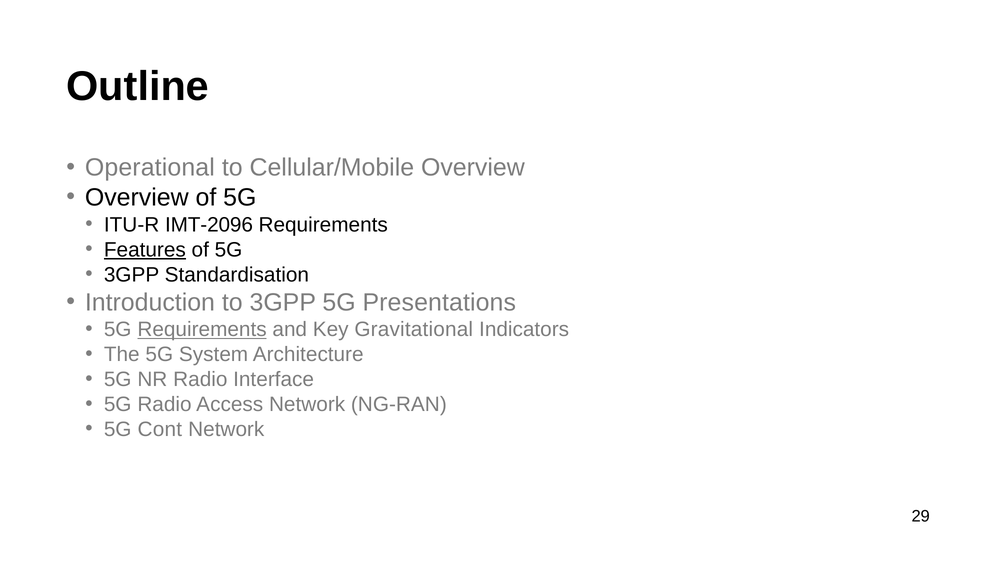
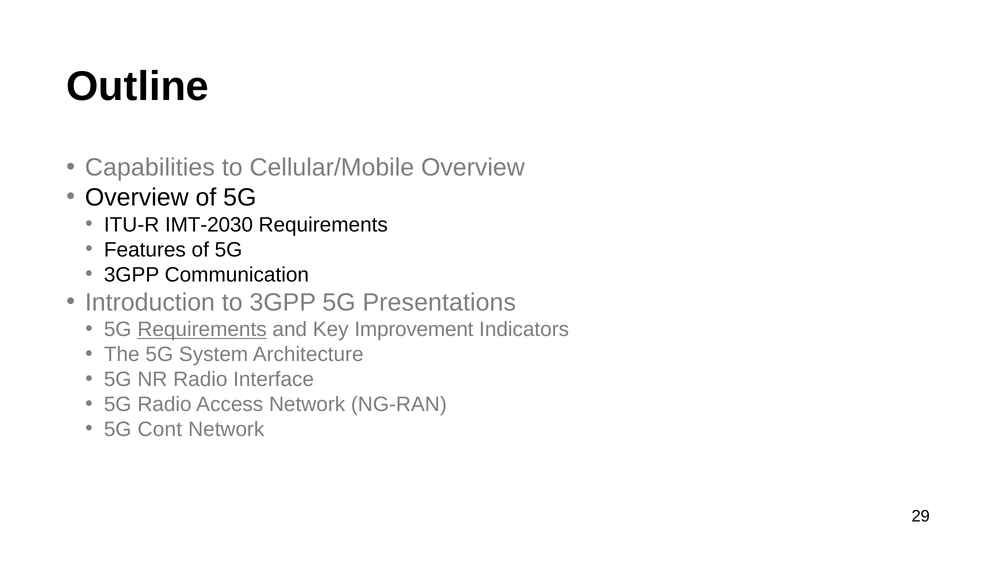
Operational: Operational -> Capabilities
IMT-2096: IMT-2096 -> IMT-2030
Features underline: present -> none
Standardisation: Standardisation -> Communication
Gravitational: Gravitational -> Improvement
